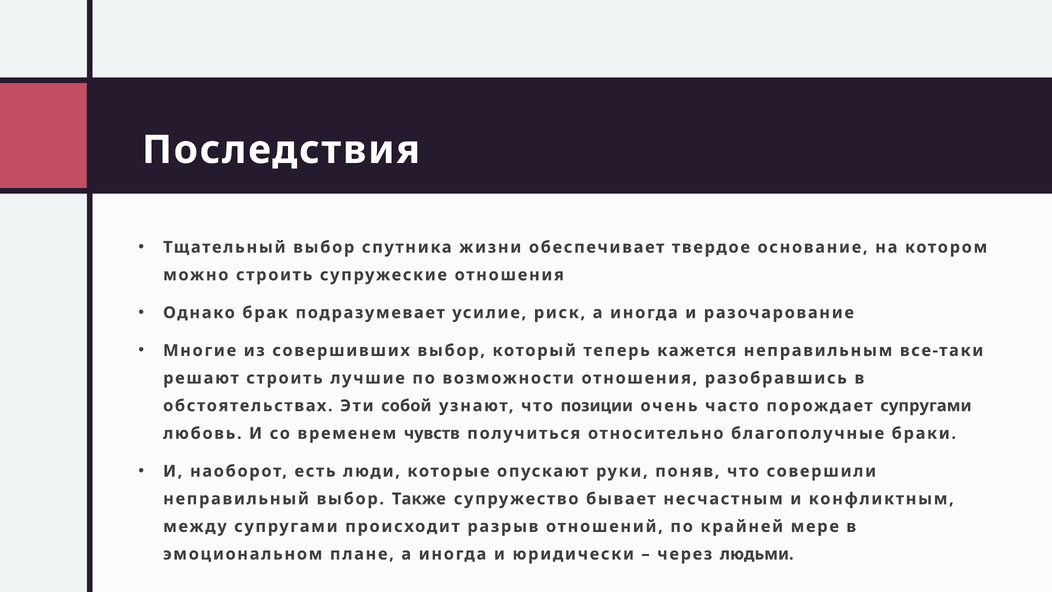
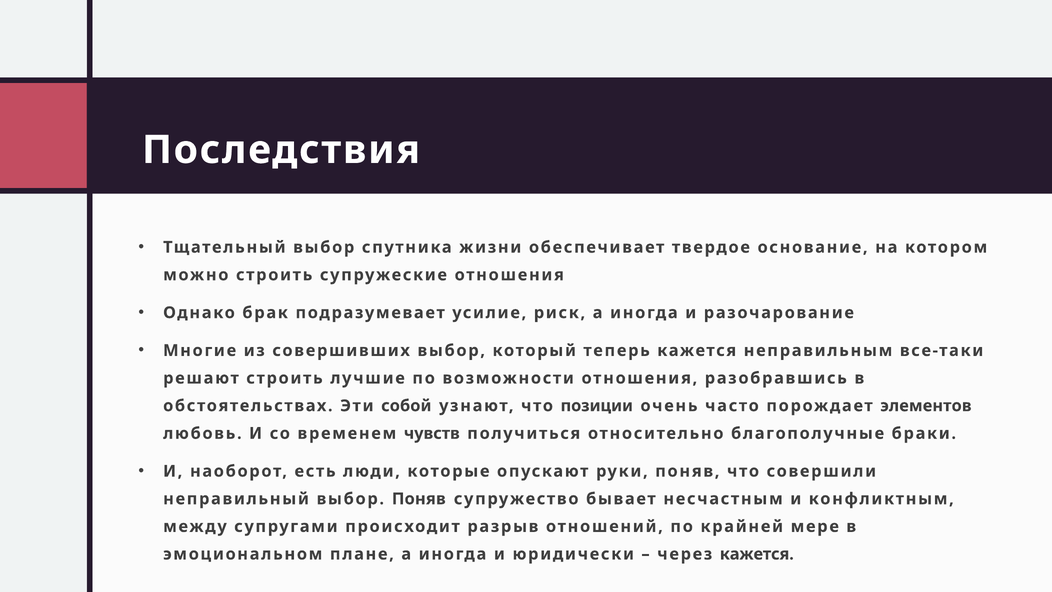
порождает супругами: супругами -> элементов
выбор Также: Также -> Поняв
через людьми: людьми -> кажется
